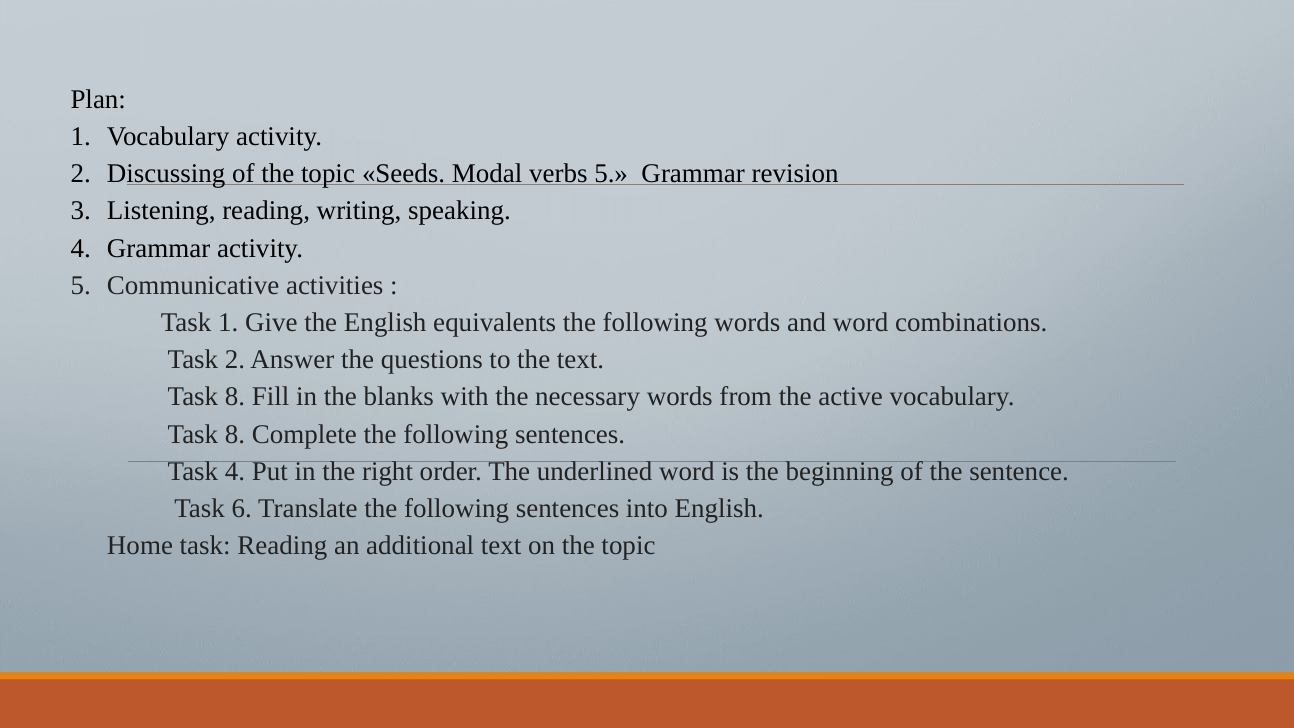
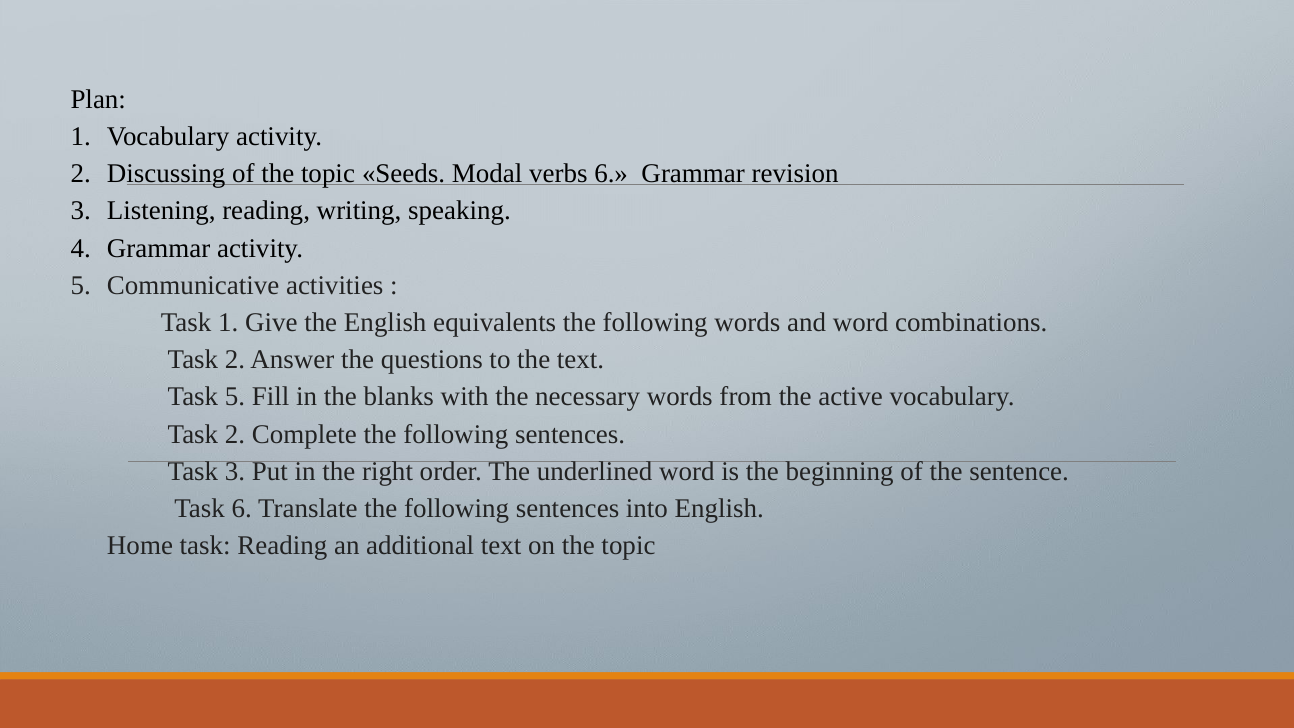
verbs 5: 5 -> 6
8 at (235, 397): 8 -> 5
8 at (235, 434): 8 -> 2
Task 4: 4 -> 3
